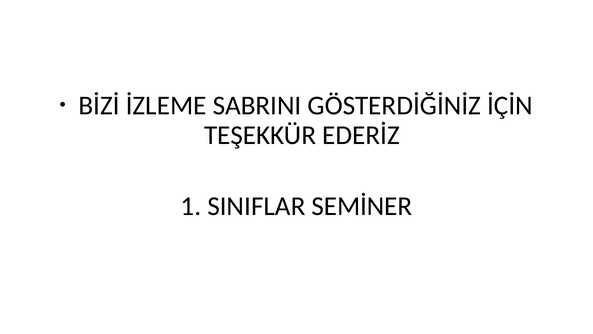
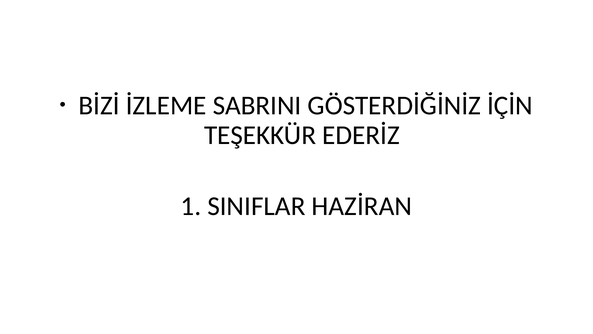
SEMİNER: SEMİNER -> HAZİRAN
